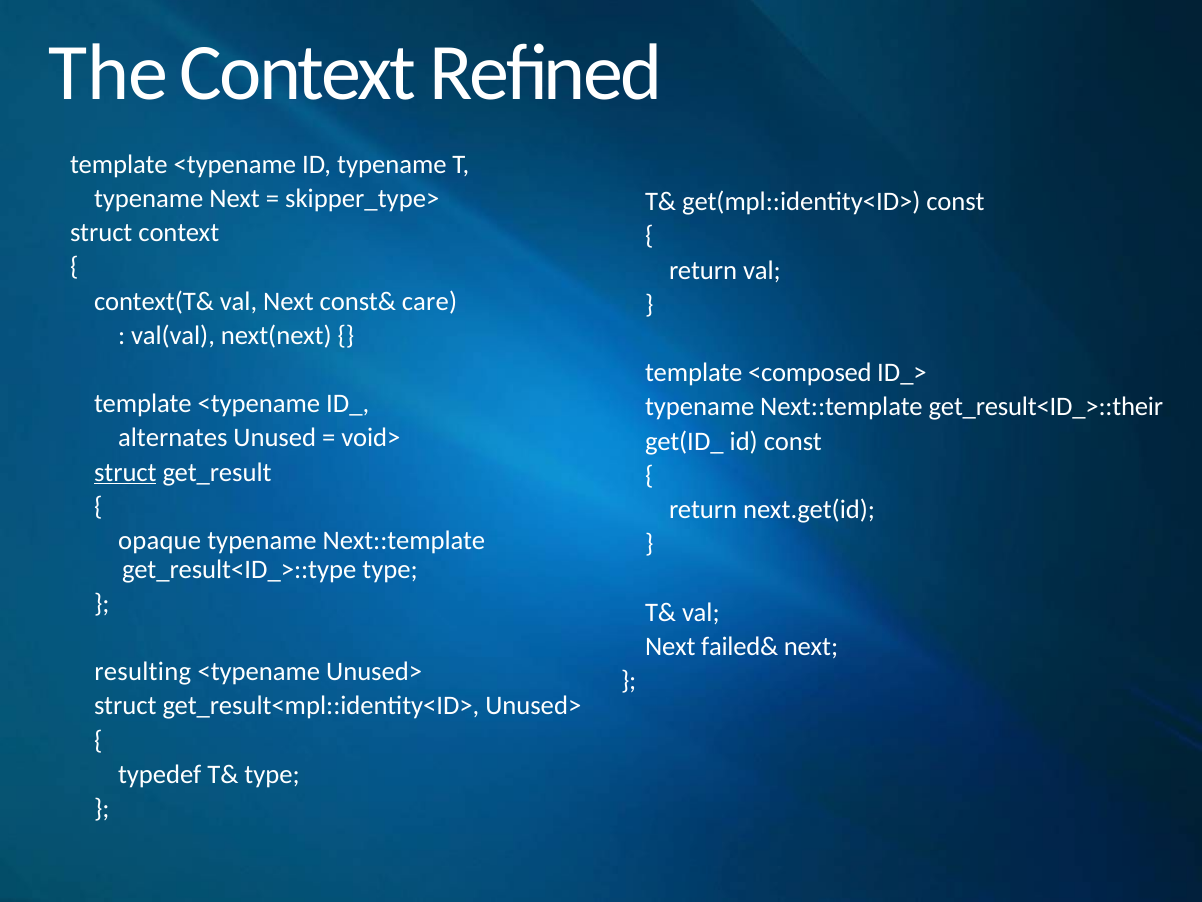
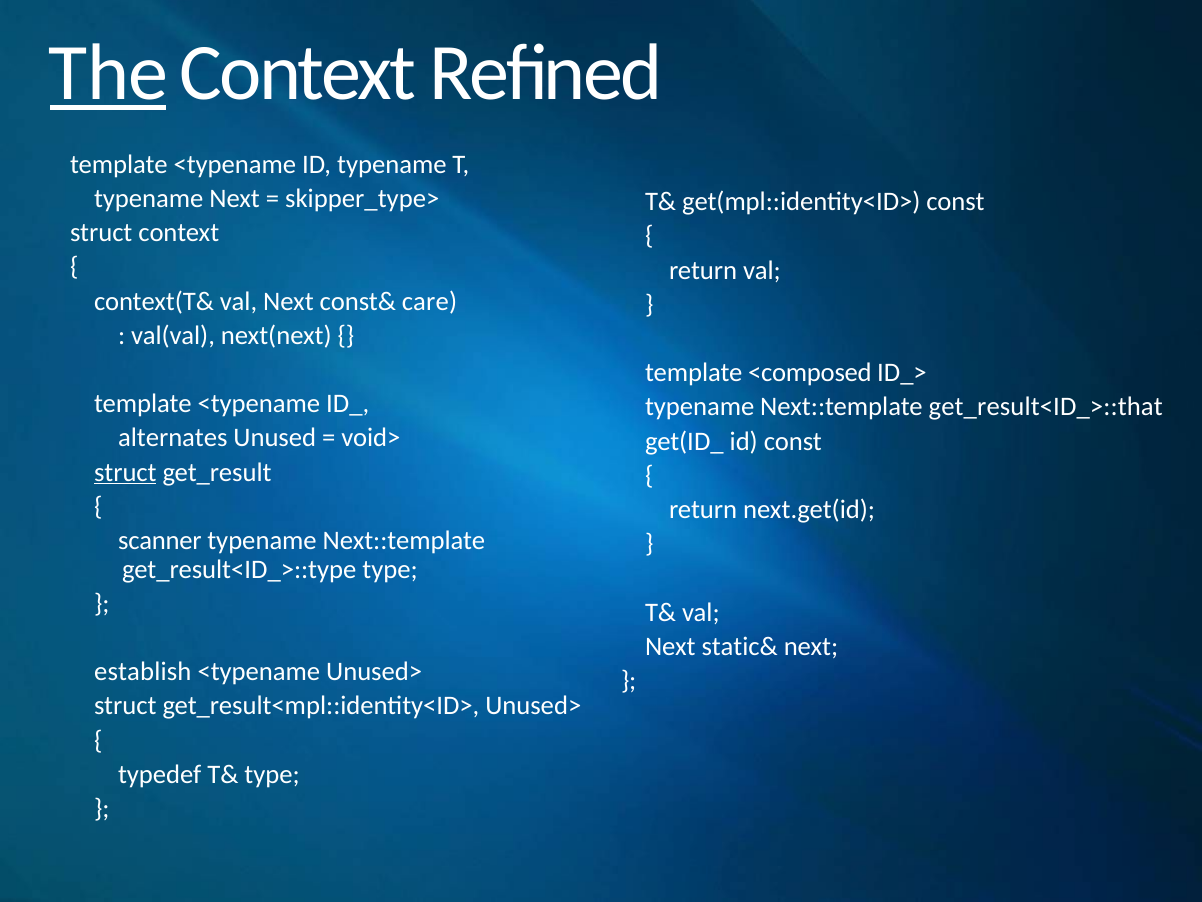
The underline: none -> present
get_result<ID_>::their: get_result<ID_>::their -> get_result<ID_>::that
opaque: opaque -> scanner
failed&: failed& -> static&
resulting: resulting -> establish
